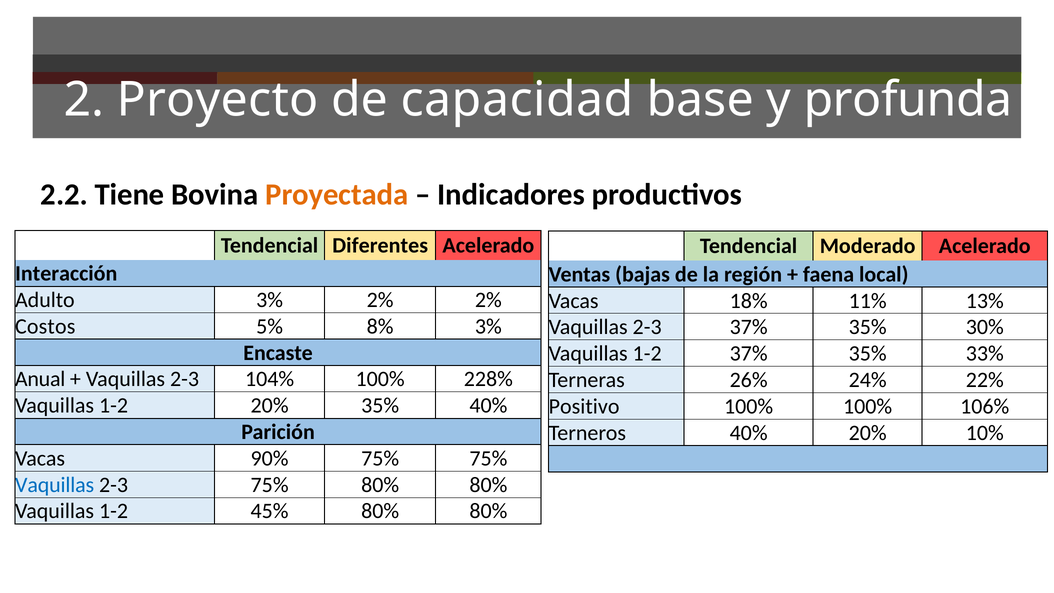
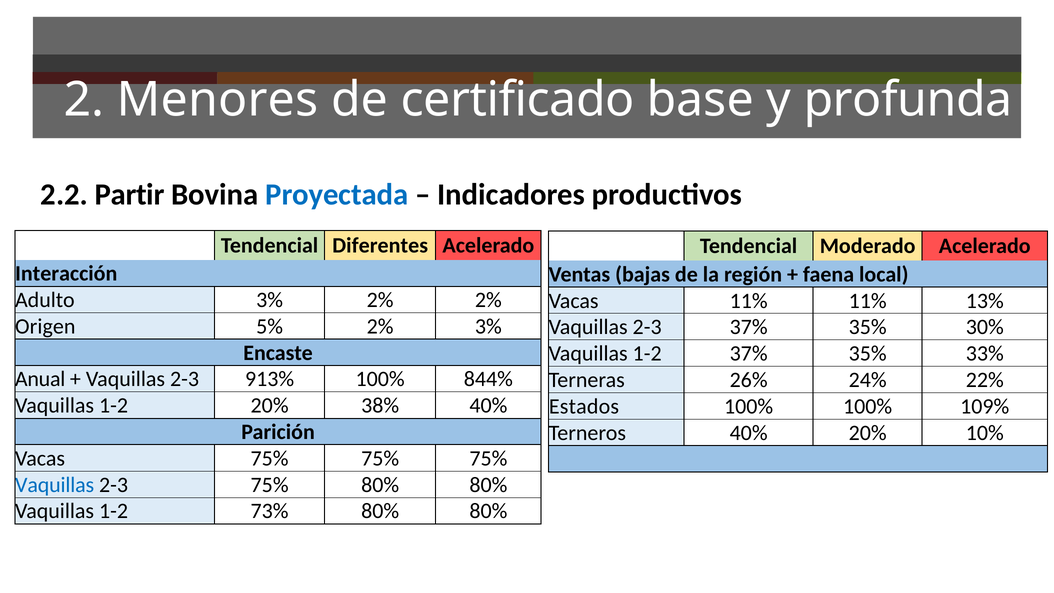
Proyecto: Proyecto -> Menores
capacidad: capacidad -> certificado
Tiene: Tiene -> Partir
Proyectada colour: orange -> blue
Vacas 18%: 18% -> 11%
Costos: Costos -> Origen
5% 8%: 8% -> 2%
104%: 104% -> 913%
228%: 228% -> 844%
20% 35%: 35% -> 38%
Positivo: Positivo -> Estados
106%: 106% -> 109%
Vacas 90%: 90% -> 75%
45%: 45% -> 73%
